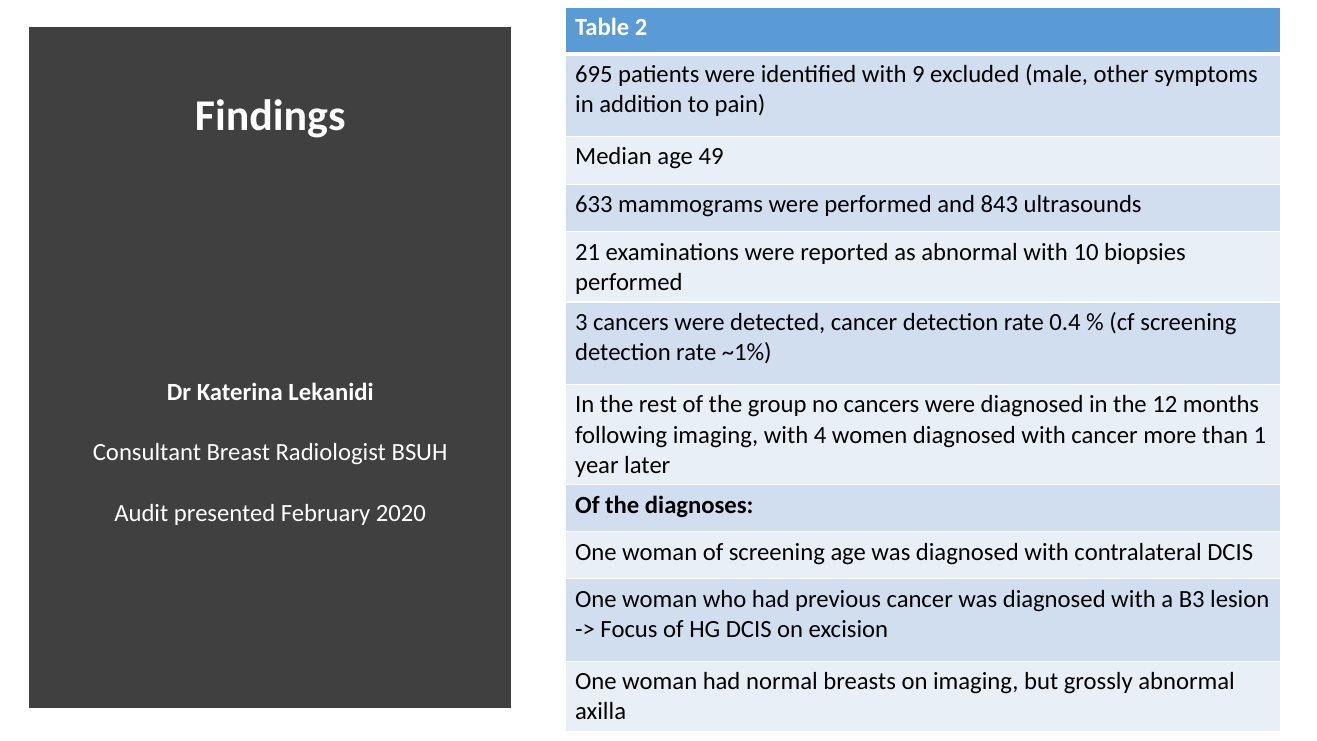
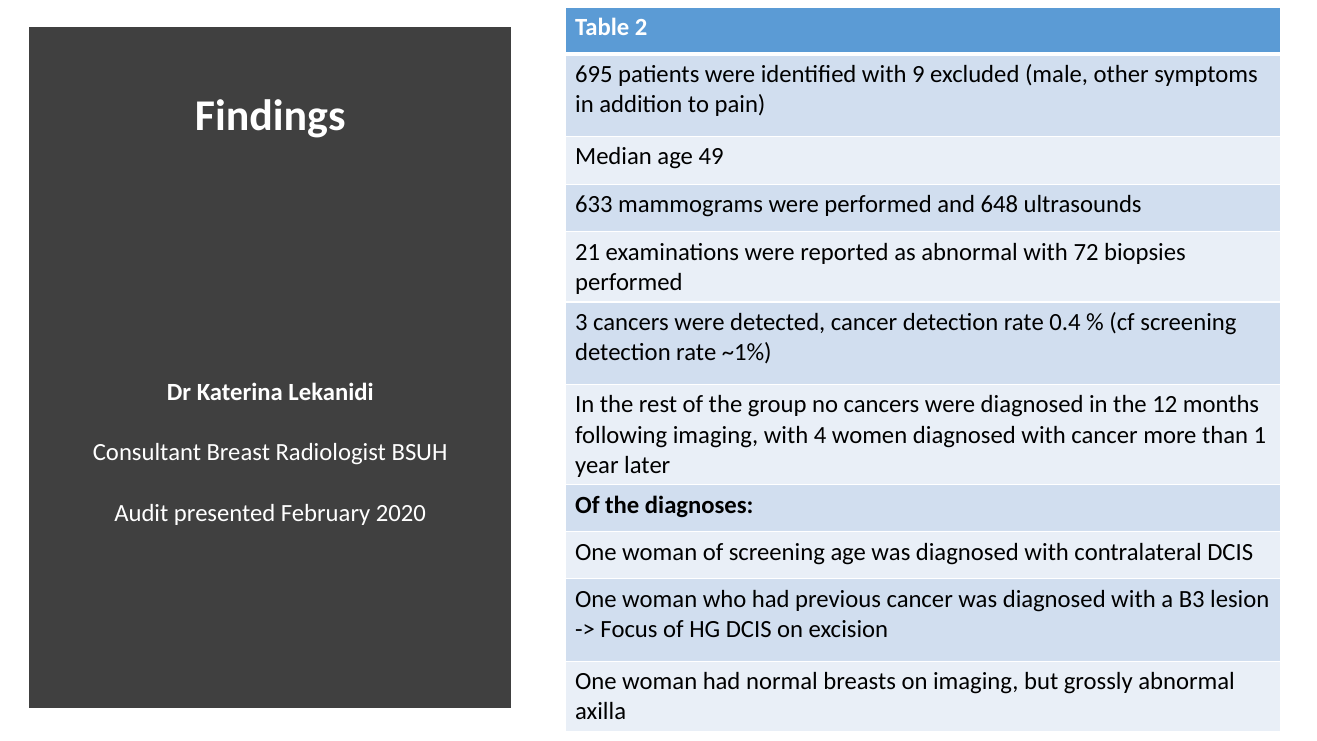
843: 843 -> 648
10: 10 -> 72
